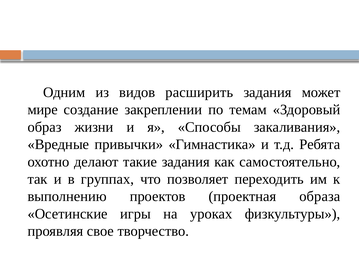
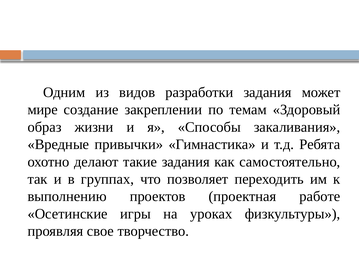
расширить: расширить -> разработки
образа: образа -> работе
